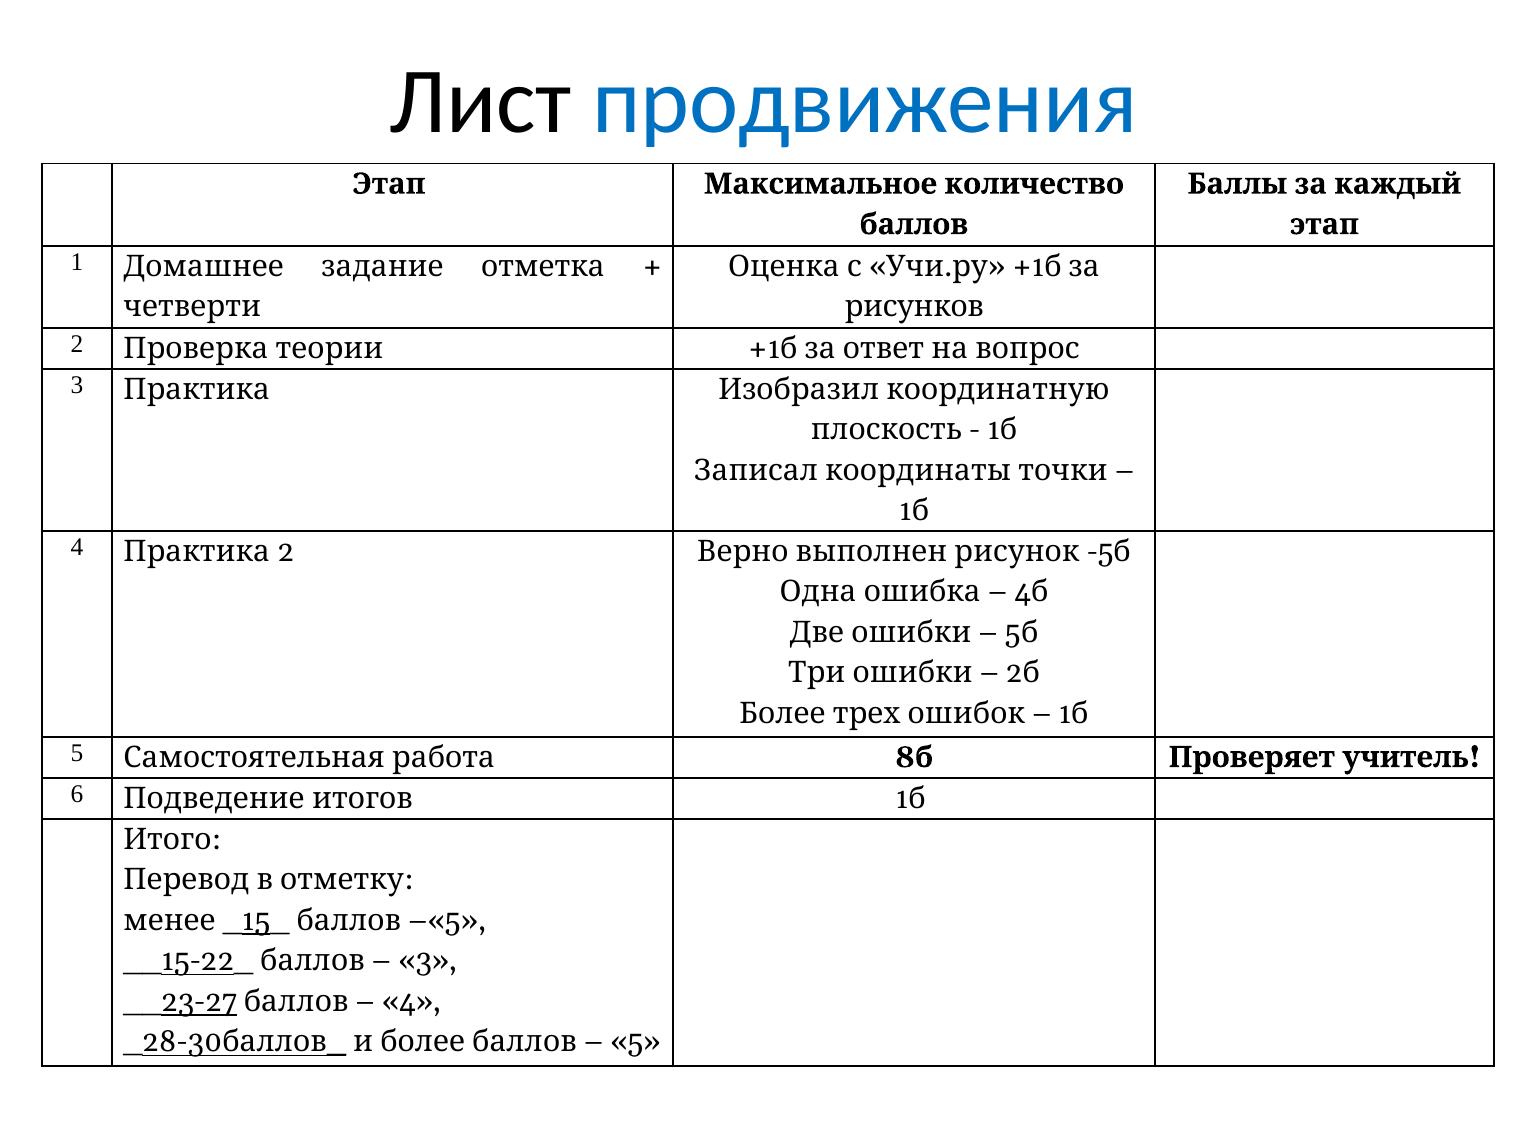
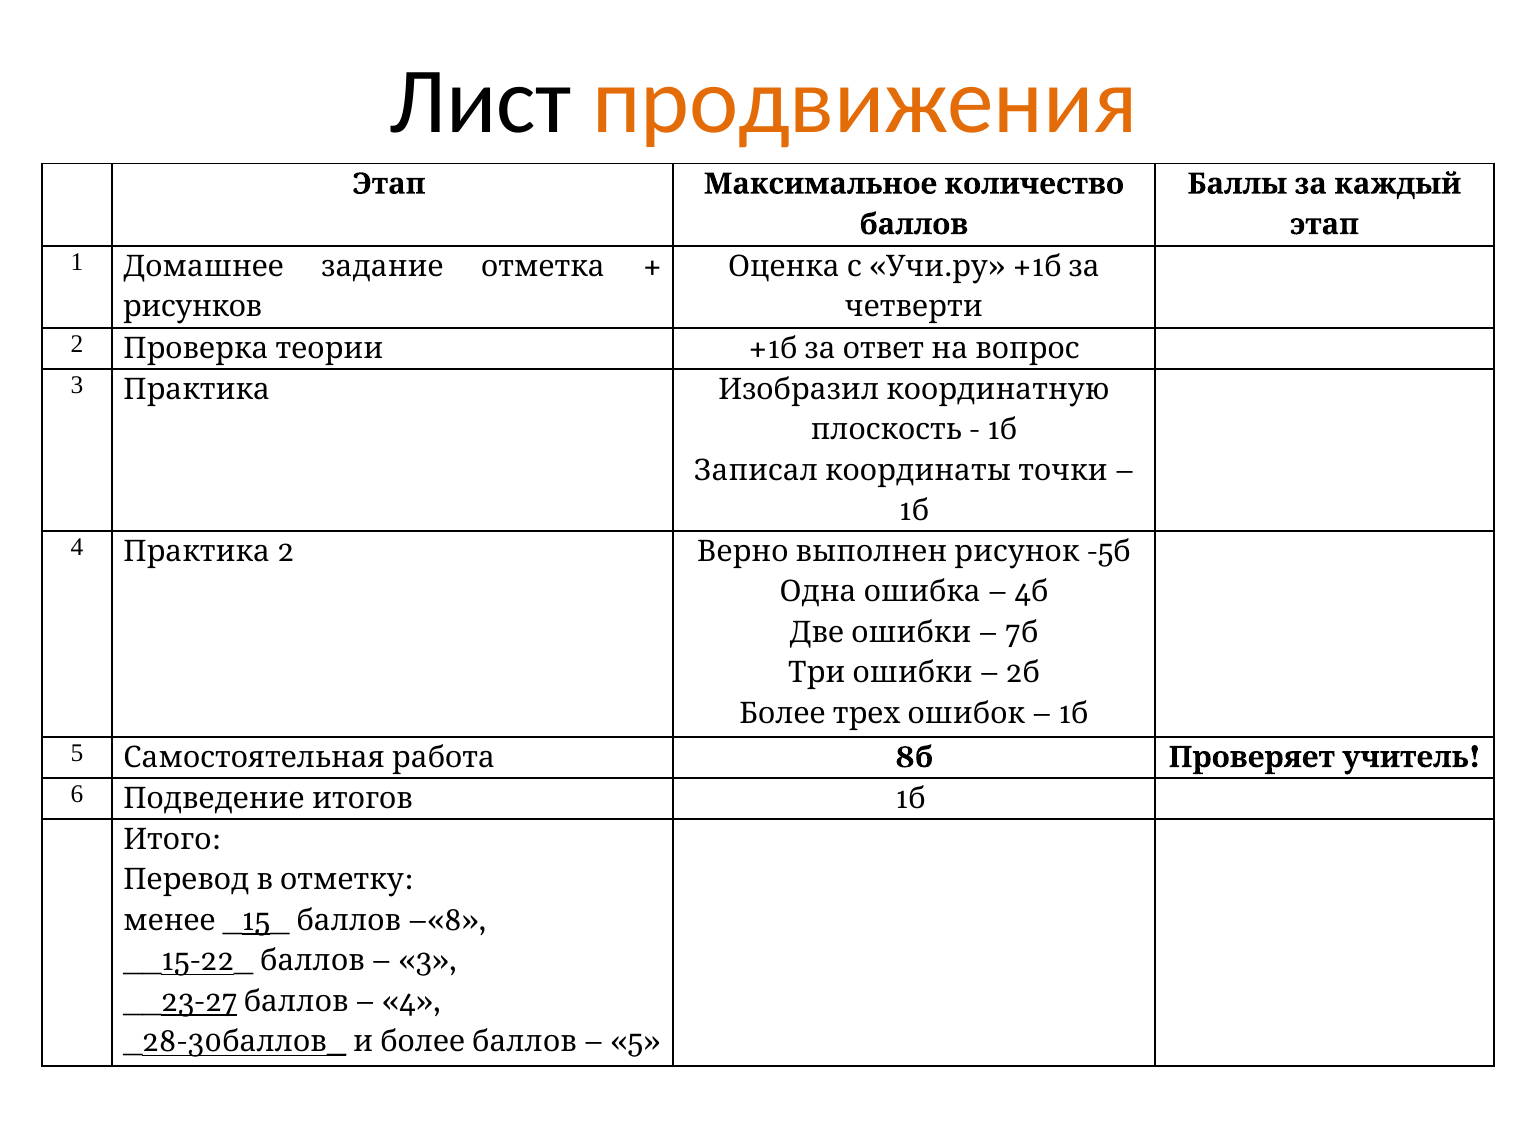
продвижения colour: blue -> orange
четверти: четверти -> рисунков
рисунков: рисунков -> четверти
5 at (1013, 633): 5 -> 7
–«5: –«5 -> –«8
